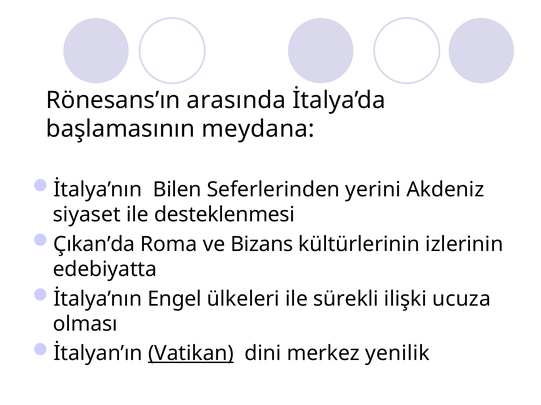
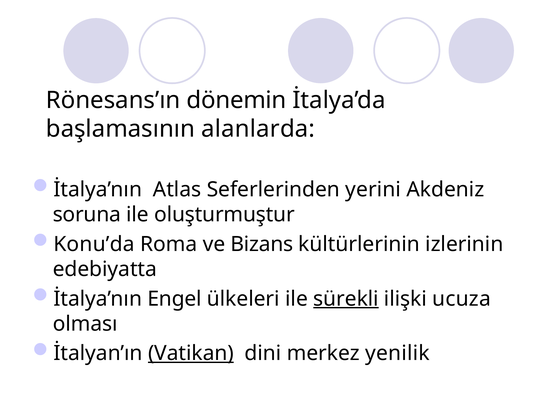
arasında: arasında -> dönemin
meydana: meydana -> alanlarda
Bilen: Bilen -> Atlas
siyaset: siyaset -> soruna
desteklenmesi: desteklenmesi -> oluşturmuştur
Çıkan’da: Çıkan’da -> Konu’da
sürekli underline: none -> present
